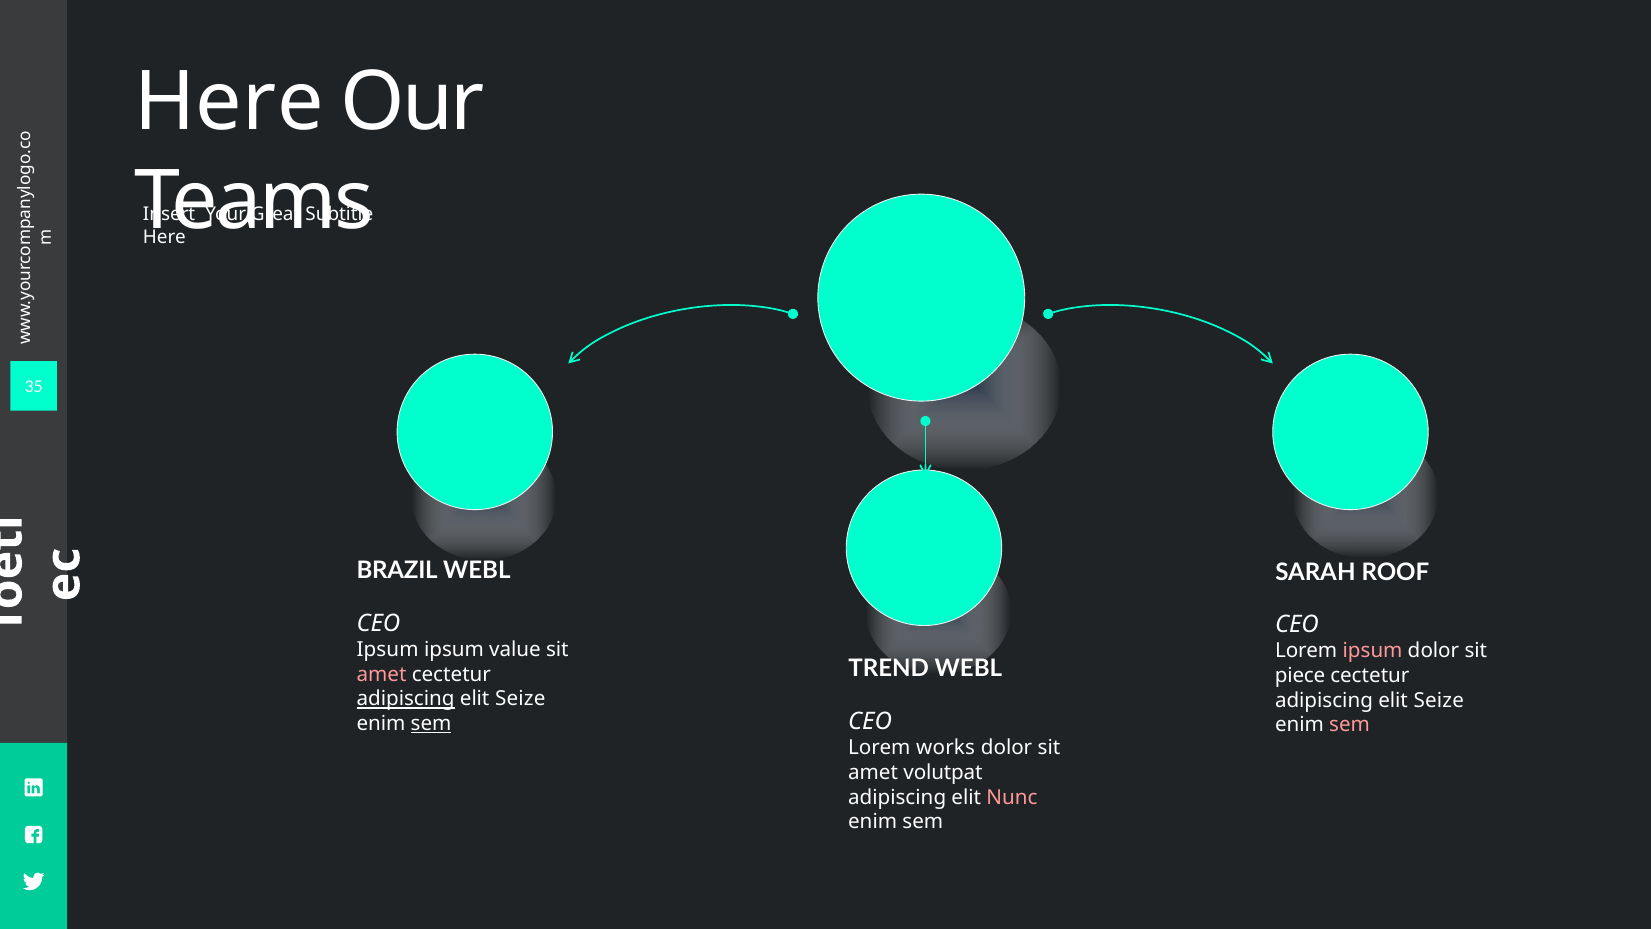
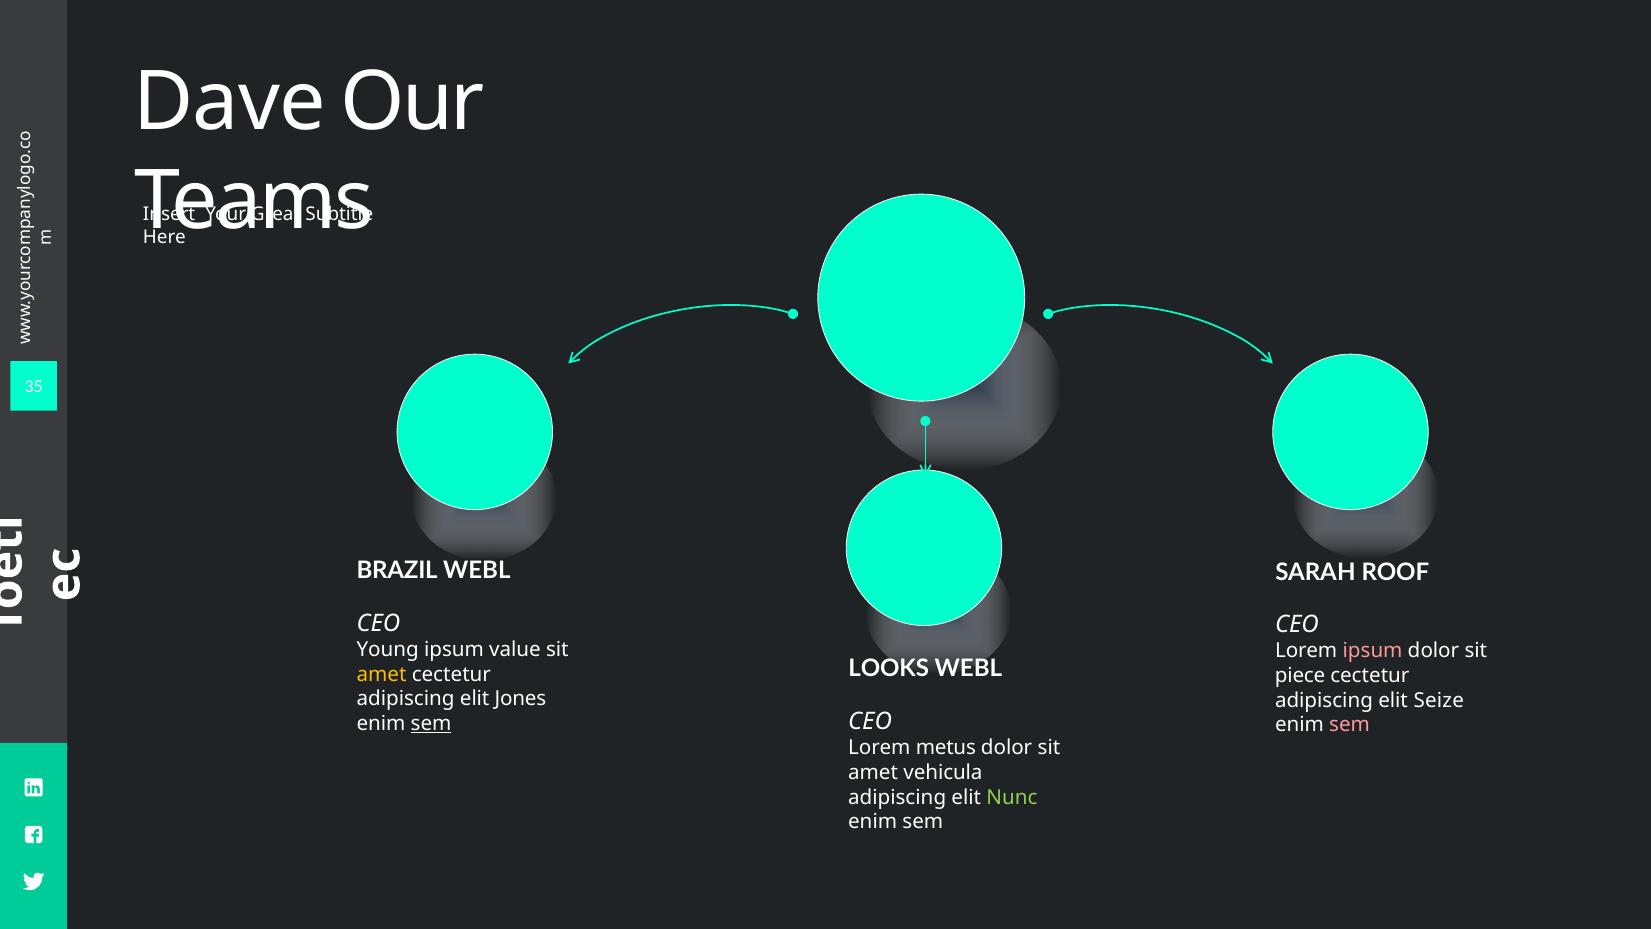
Here at (229, 102): Here -> Dave
Ipsum at (388, 649): Ipsum -> Young
TREND: TREND -> LOOKS
amet at (382, 674) colour: pink -> yellow
adipiscing at (406, 699) underline: present -> none
Seize at (520, 699): Seize -> Jones
works: works -> metus
volutpat: volutpat -> vehicula
Nunc colour: pink -> light green
